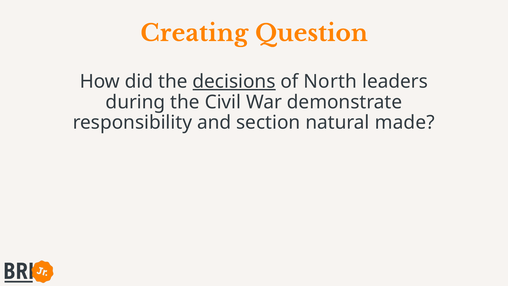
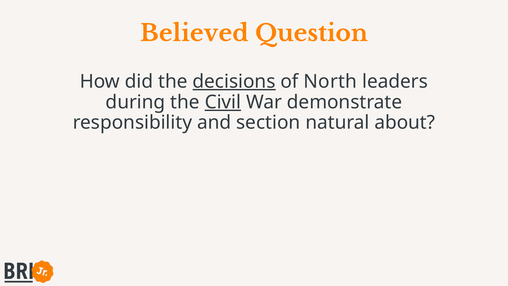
Creating: Creating -> Believed
Civil underline: none -> present
made: made -> about
